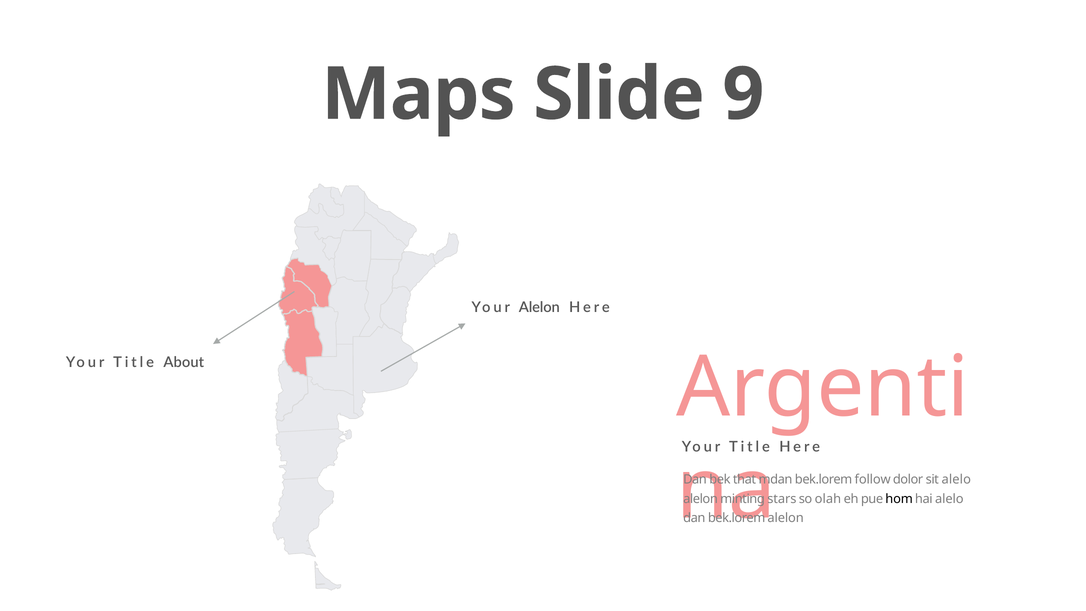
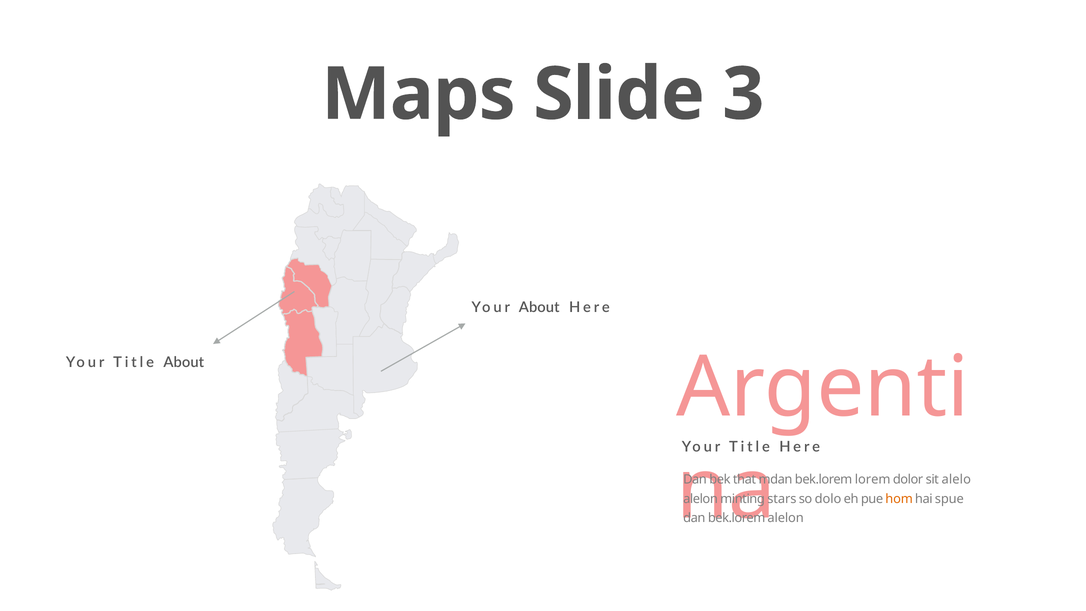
9: 9 -> 3
Your Alelon: Alelon -> About
follow: follow -> lorem
olah: olah -> dolo
hom colour: black -> orange
hai alelo: alelo -> spue
